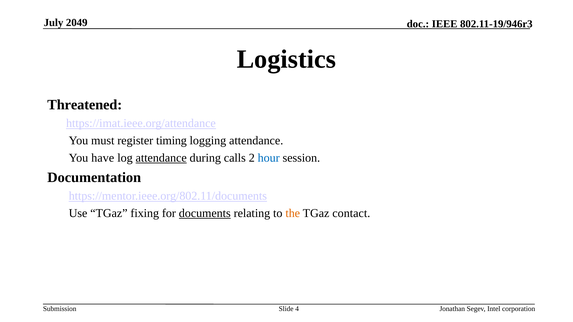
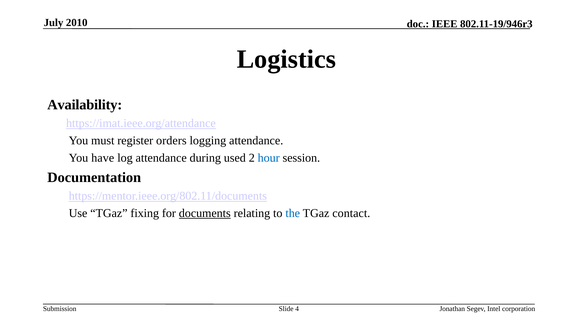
2049: 2049 -> 2010
Threatened: Threatened -> Availability
timing: timing -> orders
attendance at (161, 158) underline: present -> none
calls: calls -> used
the colour: orange -> blue
